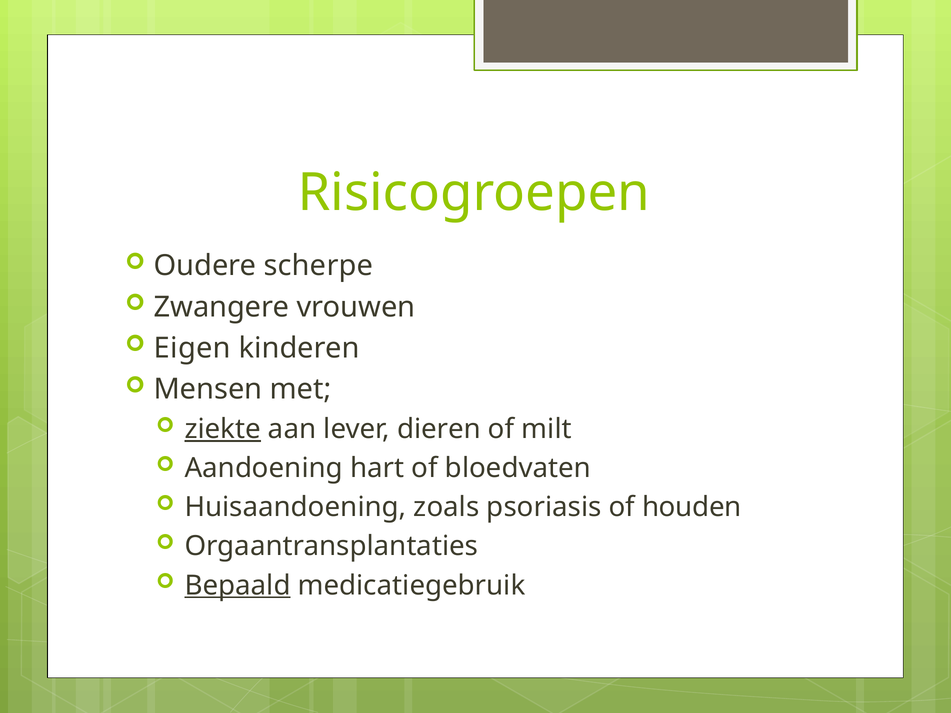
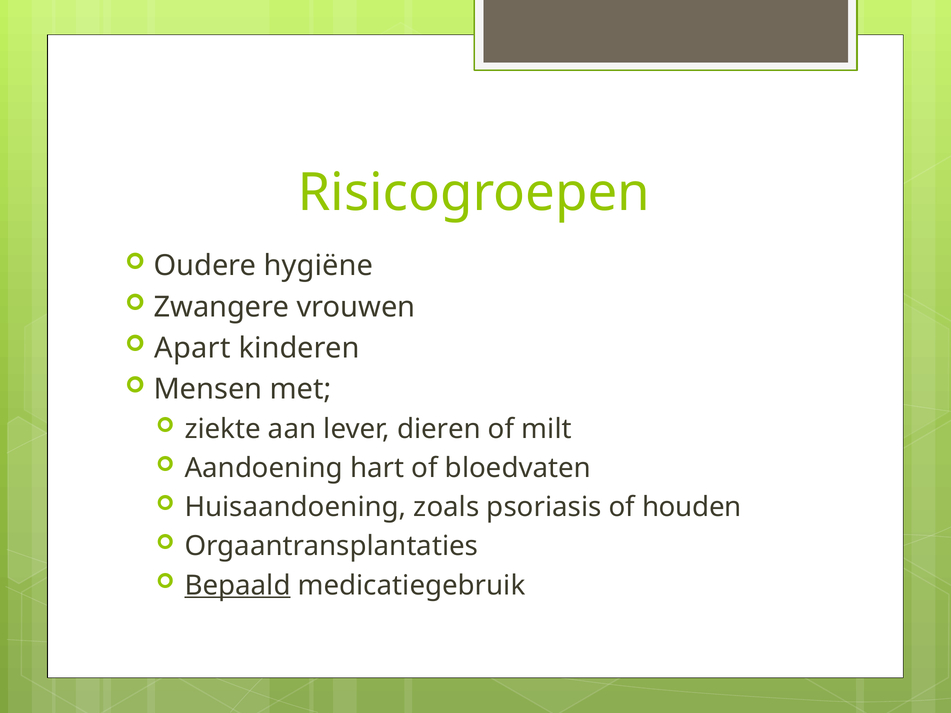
scherpe: scherpe -> hygiëne
Eigen: Eigen -> Apart
ziekte underline: present -> none
